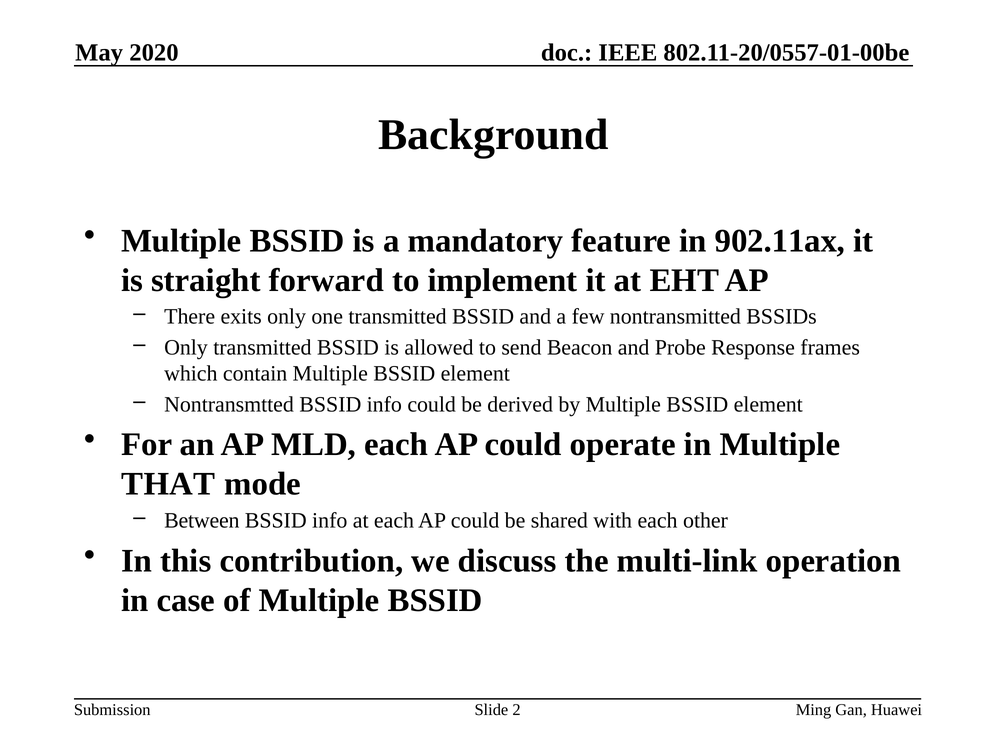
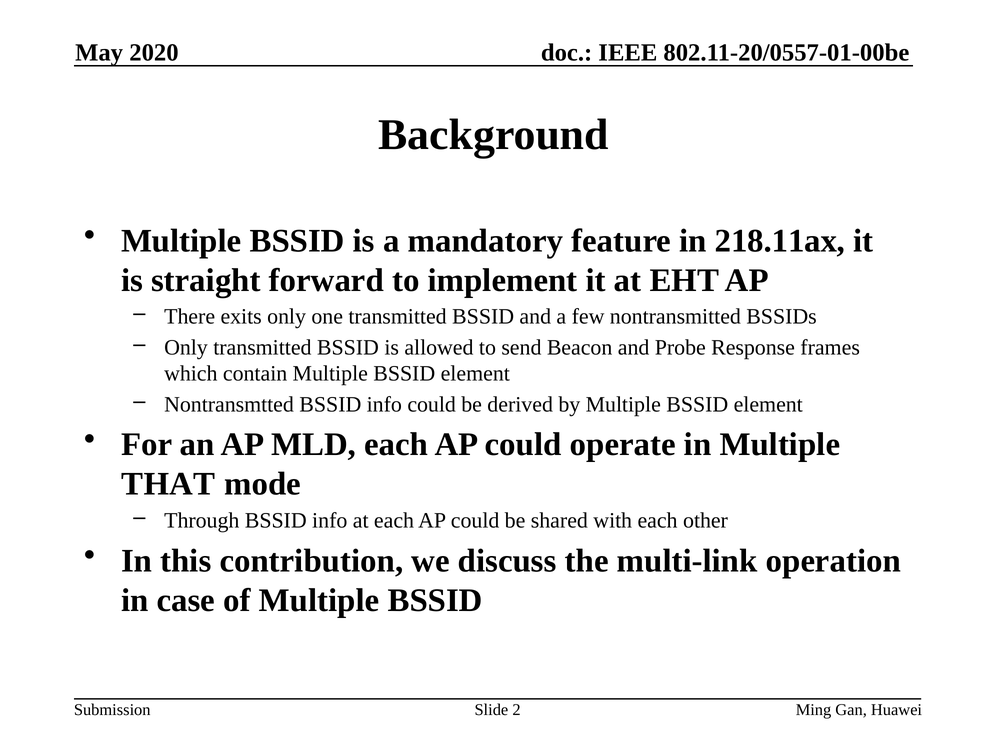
902.11ax: 902.11ax -> 218.11ax
Between: Between -> Through
